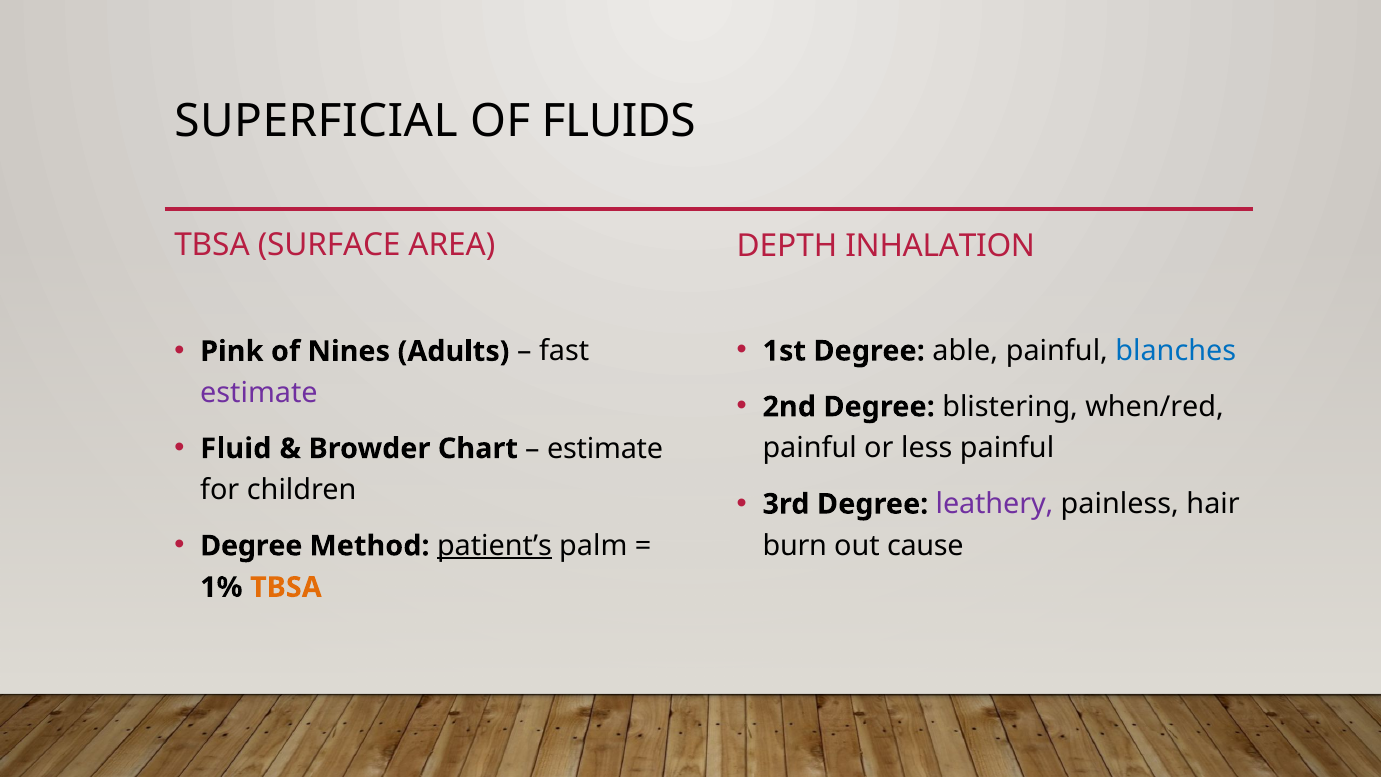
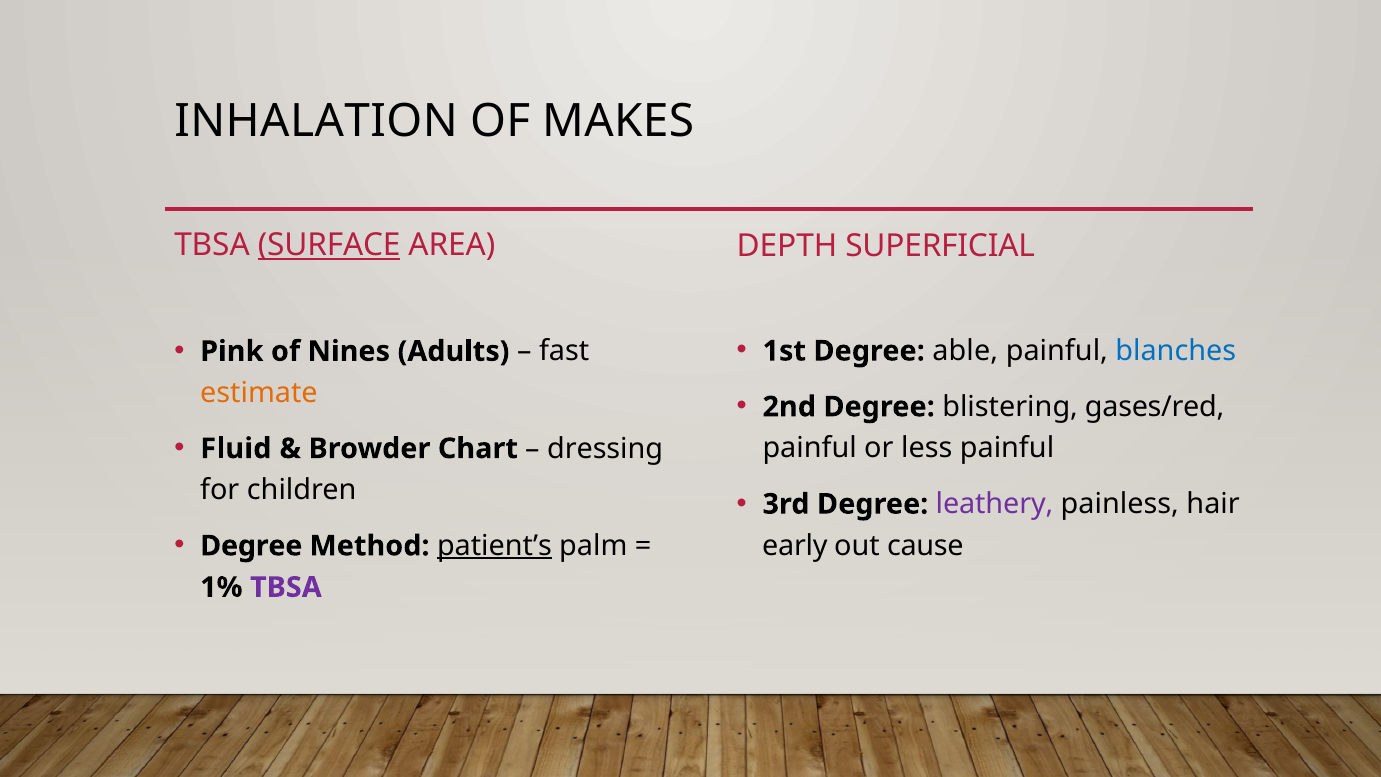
SUPERFICIAL: SUPERFICIAL -> INHALATION
FLUIDS: FLUIDS -> MAKES
SURFACE underline: none -> present
INHALATION: INHALATION -> SUPERFICIAL
estimate at (259, 393) colour: purple -> orange
when/red: when/red -> gases/red
estimate at (605, 449): estimate -> dressing
burn: burn -> early
TBSA at (286, 587) colour: orange -> purple
